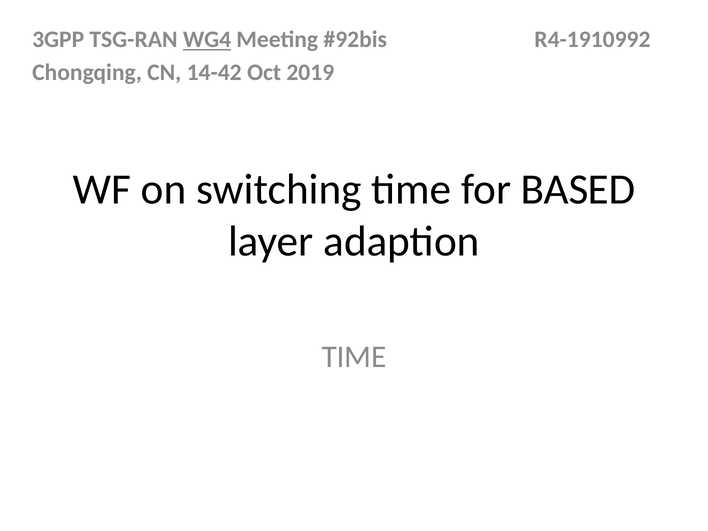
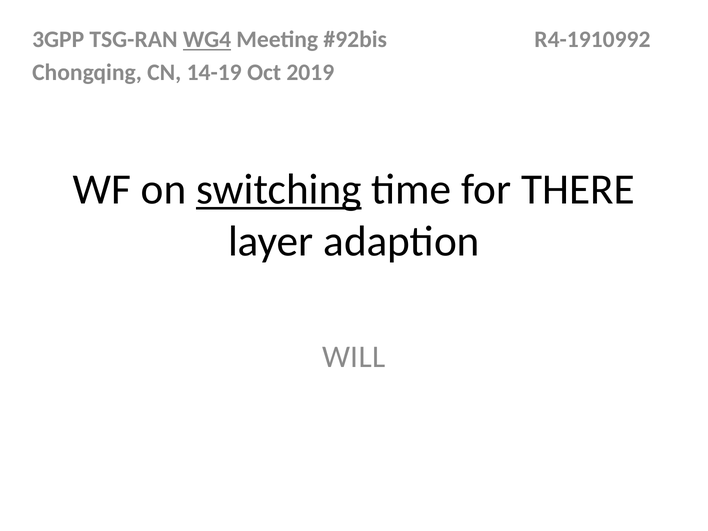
14-42: 14-42 -> 14-19
switching underline: none -> present
BASED: BASED -> THERE
TIME at (354, 357): TIME -> WILL
